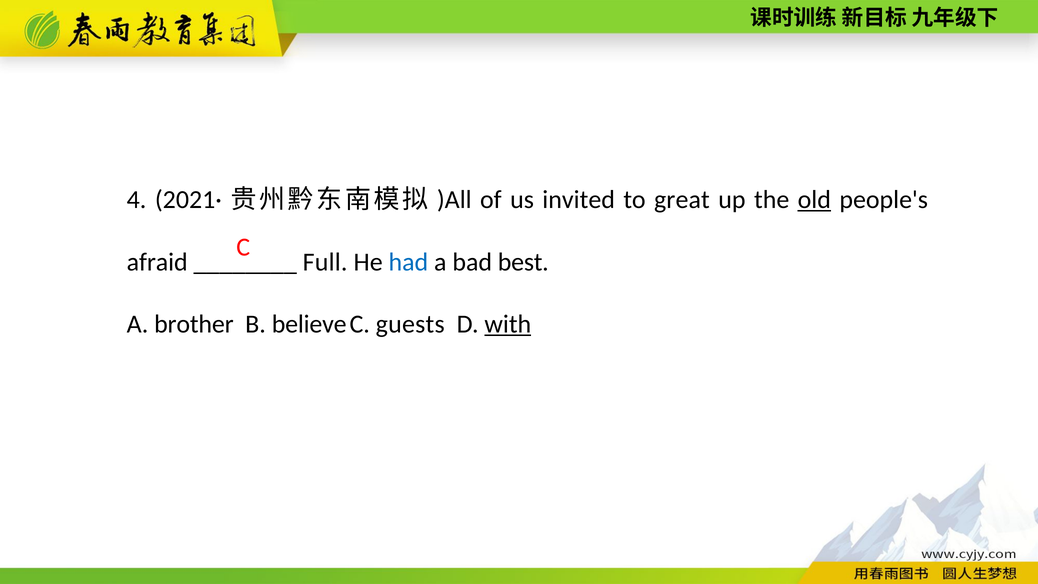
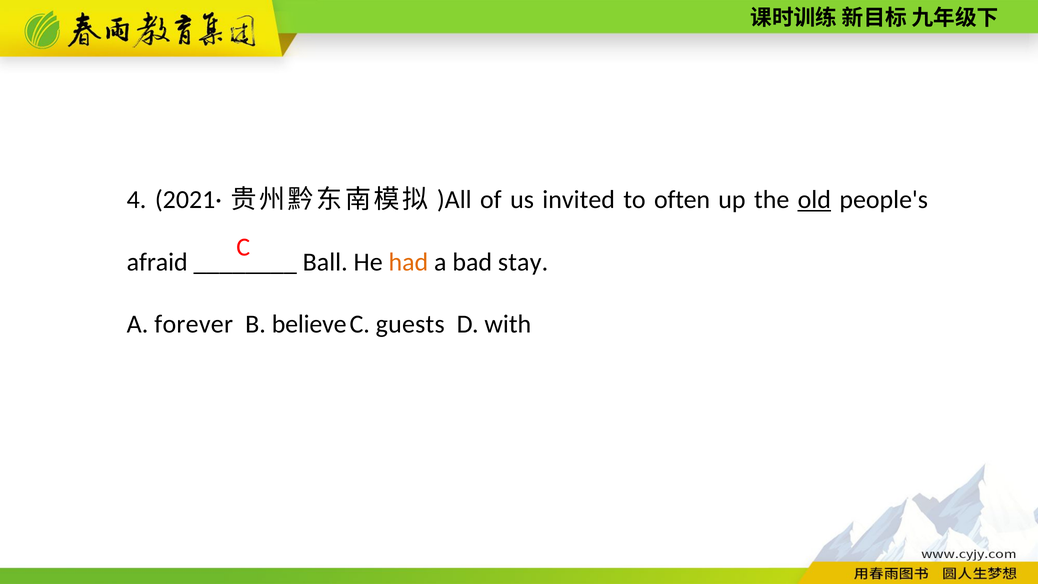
great: great -> often
Full: Full -> Ball
had colour: blue -> orange
best: best -> stay
brother: brother -> forever
with underline: present -> none
